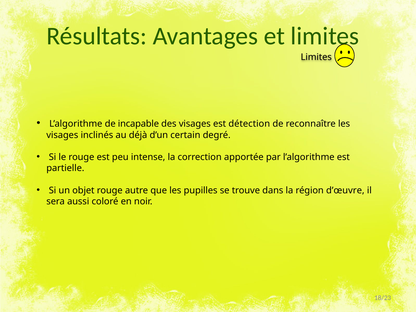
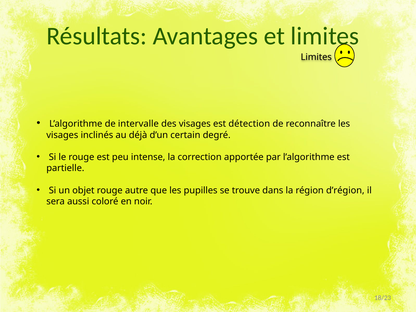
incapable: incapable -> intervalle
d’œuvre: d’œuvre -> d’région
